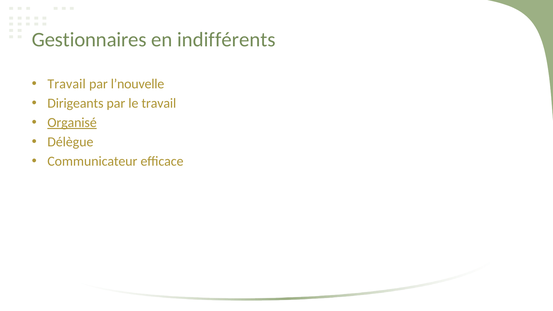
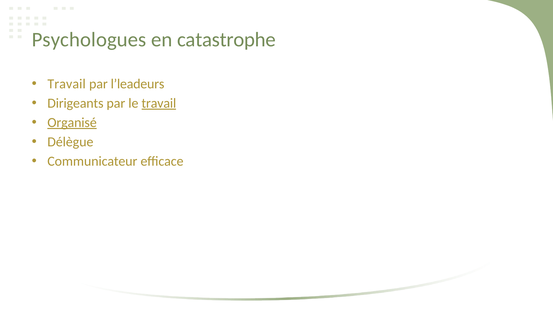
Gestionnaires: Gestionnaires -> Psychologues
indifférents: indifférents -> catastrophe
l’nouvelle: l’nouvelle -> l’leadeurs
travail at (159, 103) underline: none -> present
